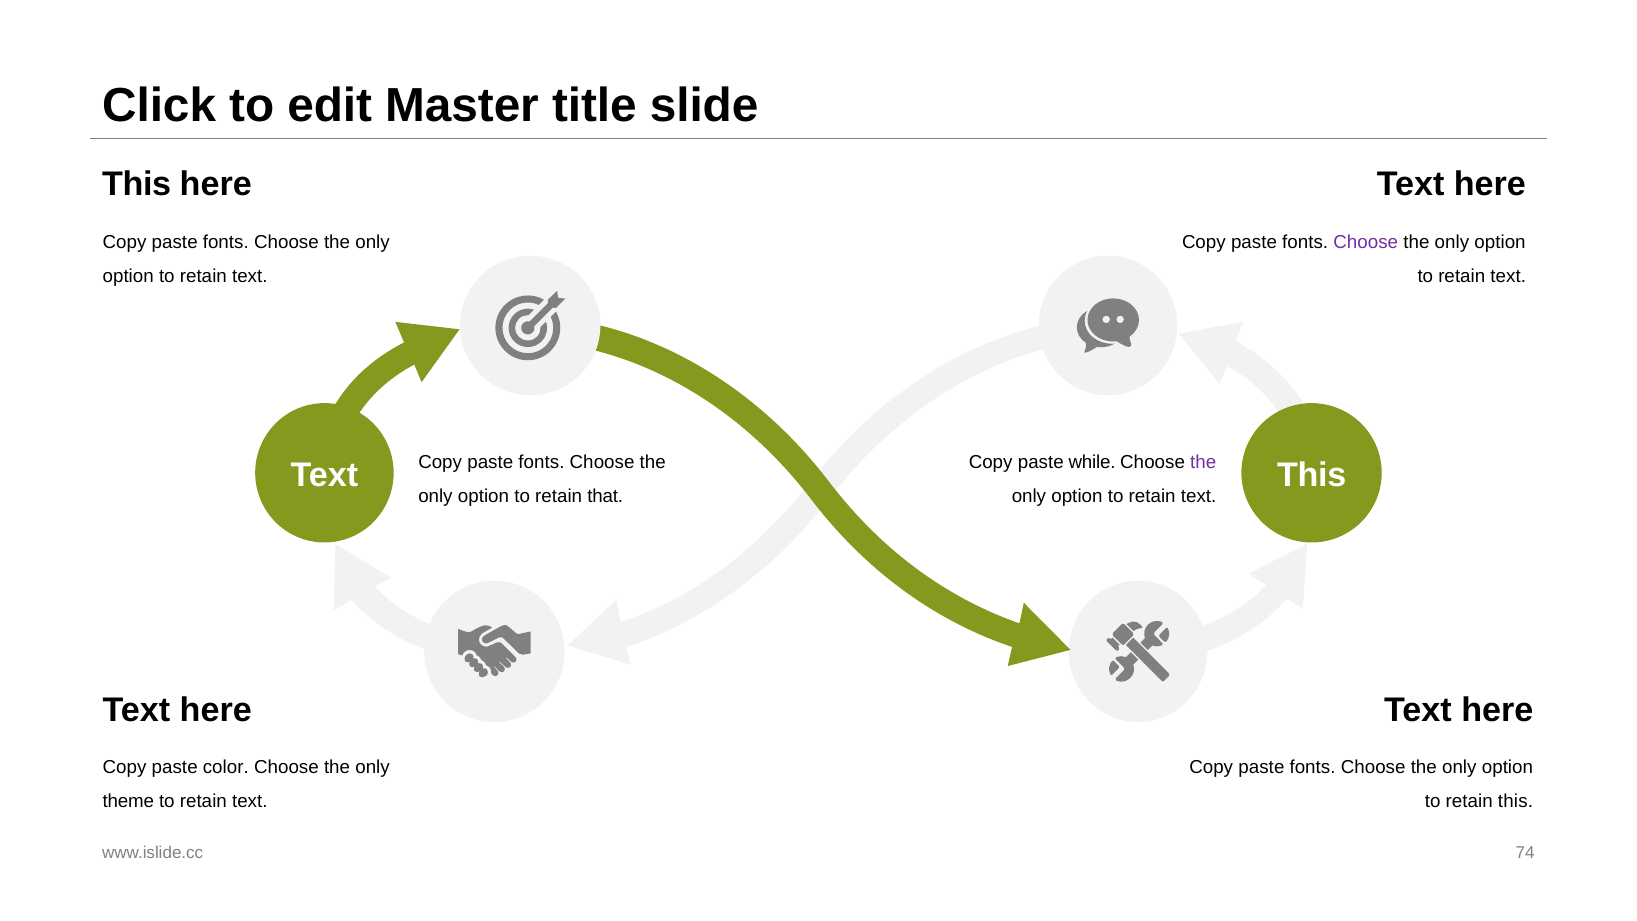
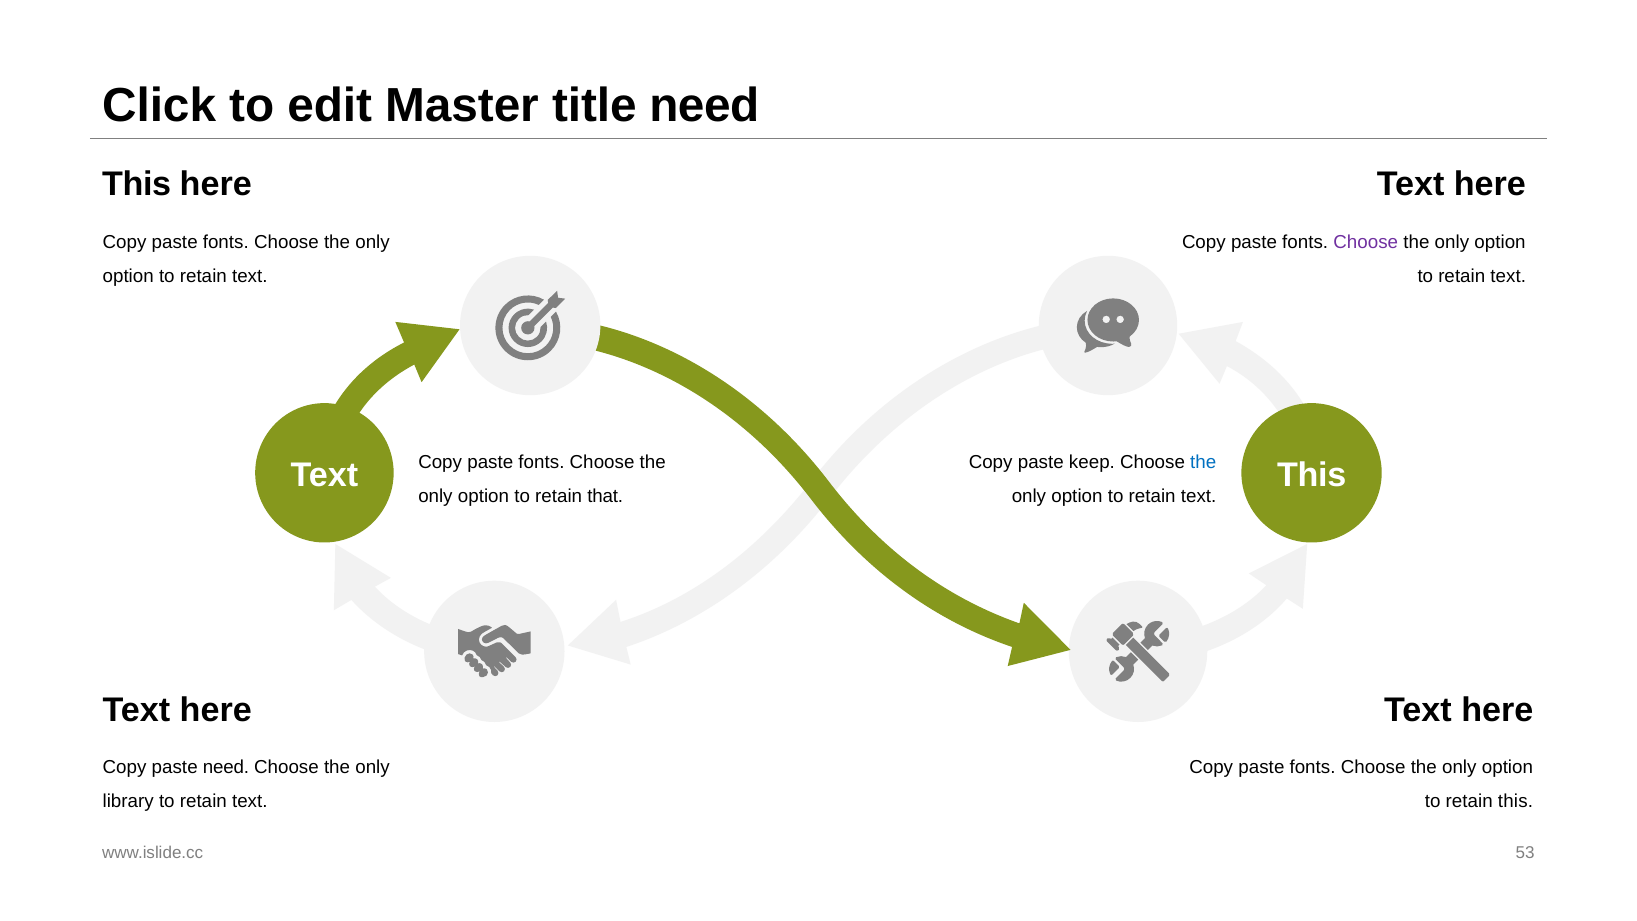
title slide: slide -> need
while: while -> keep
the at (1203, 463) colour: purple -> blue
paste color: color -> need
theme: theme -> library
74: 74 -> 53
